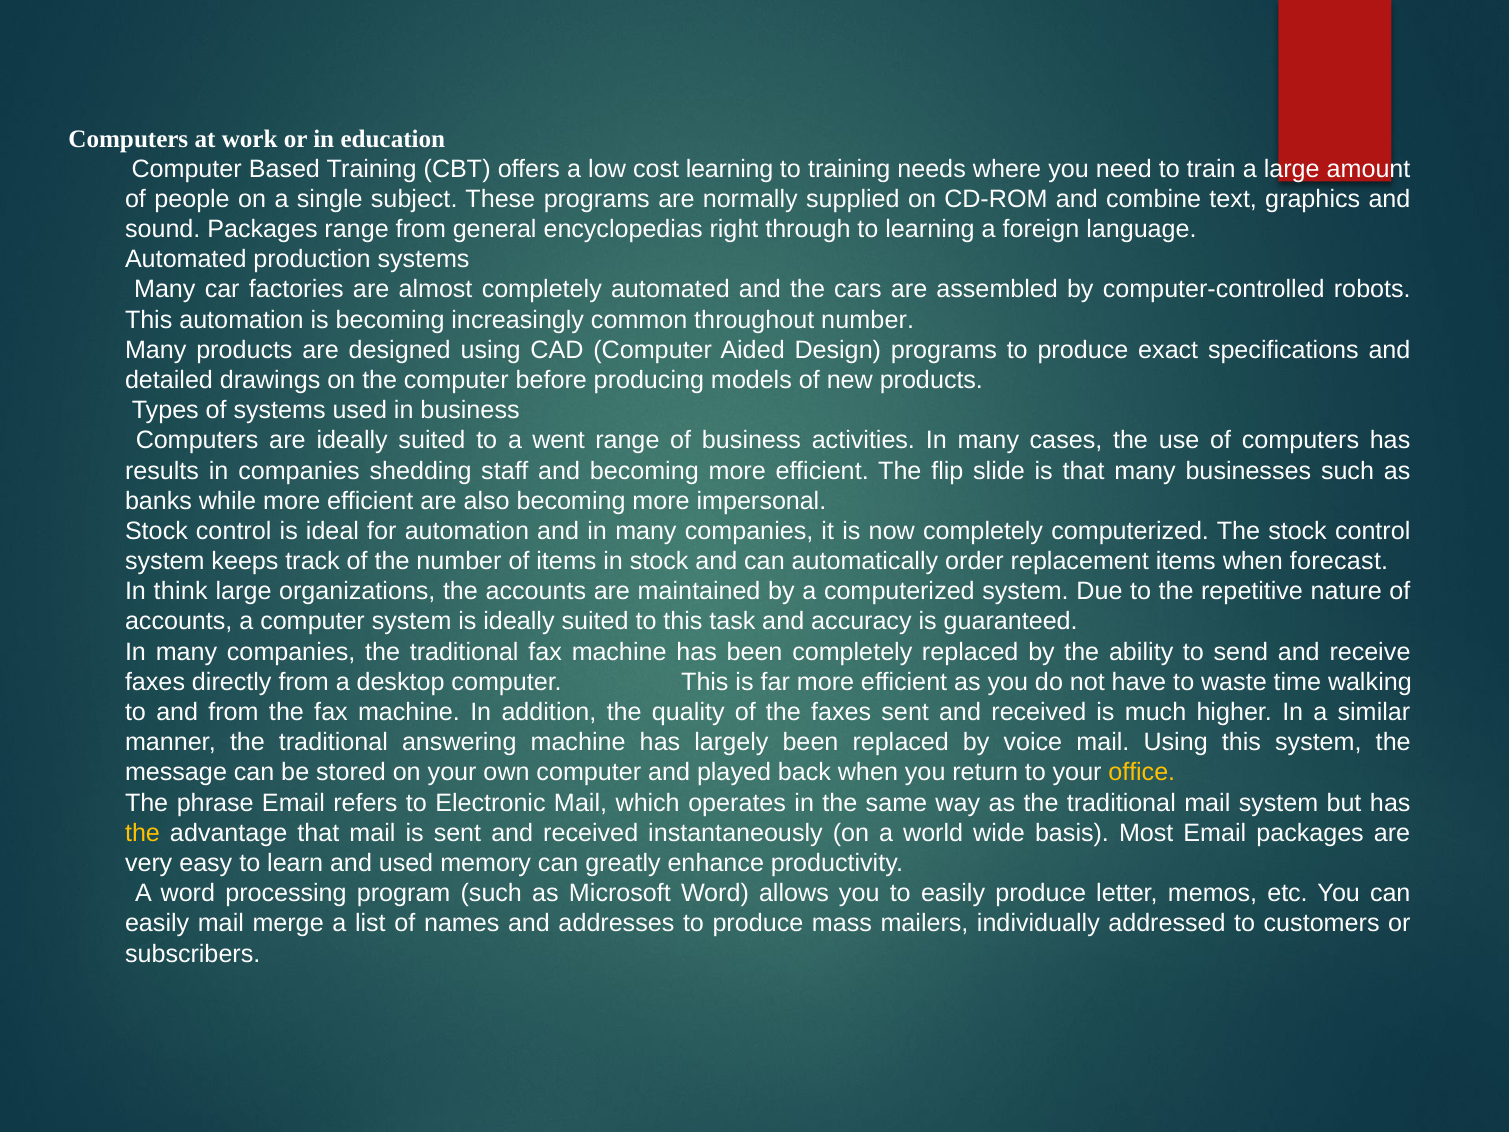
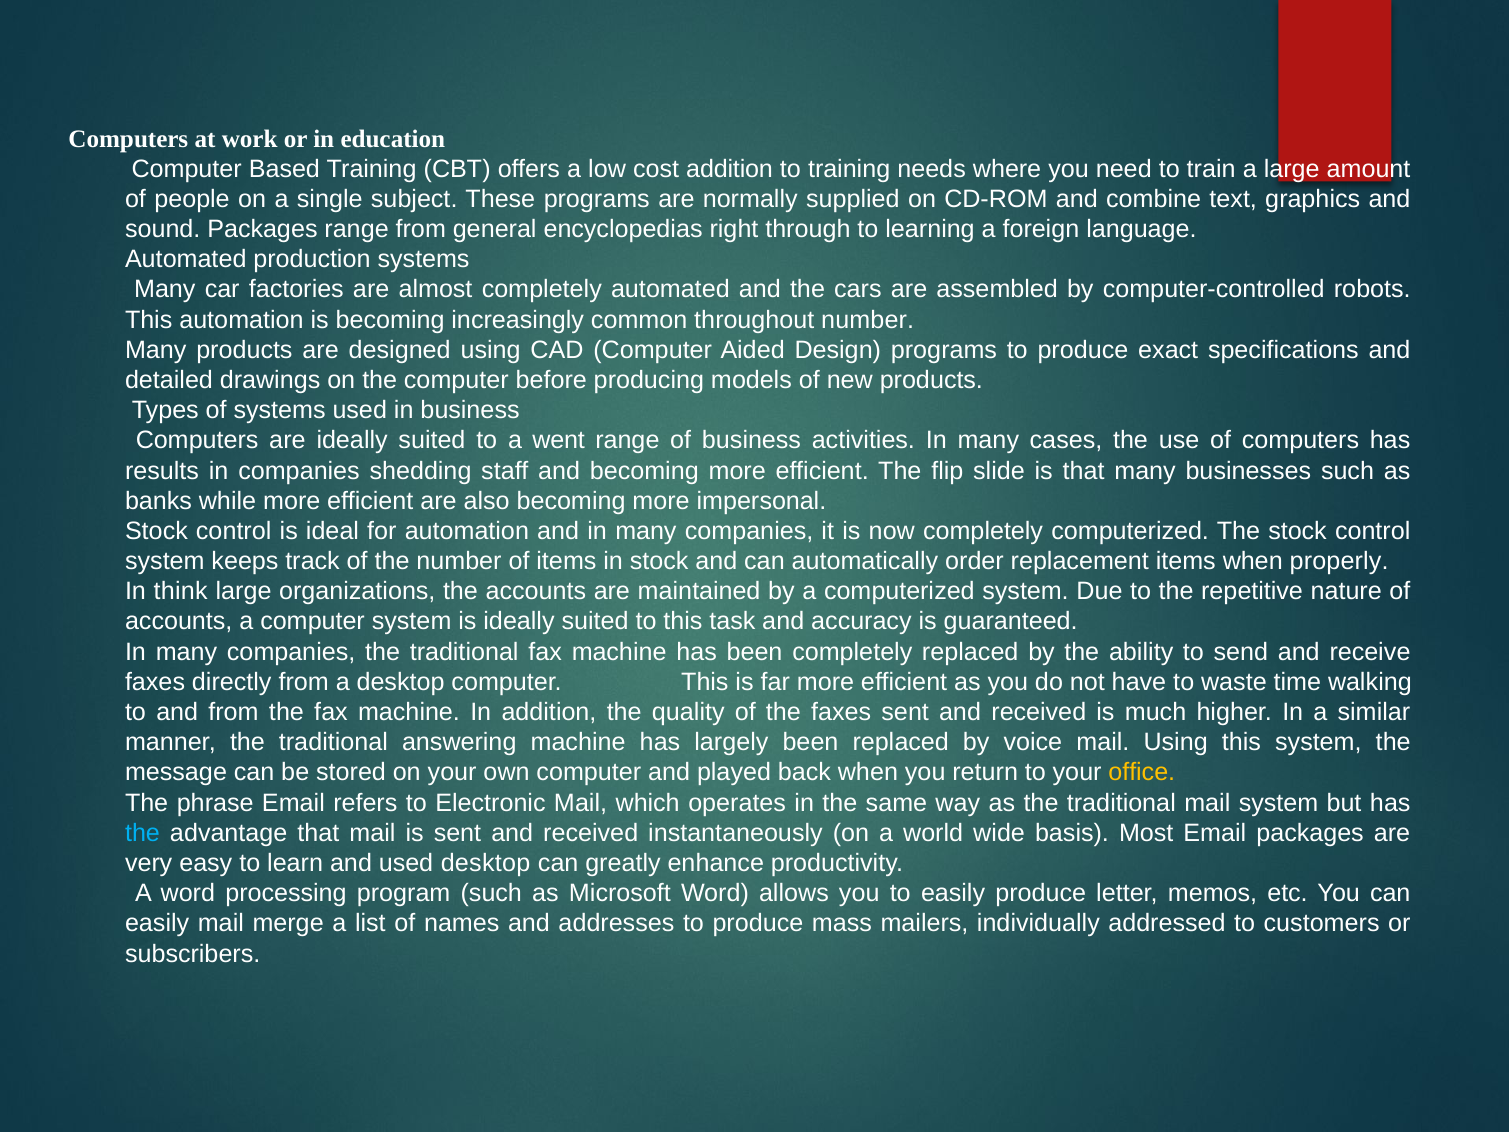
cost learning: learning -> addition
forecast: forecast -> properly
the at (143, 833) colour: yellow -> light blue
used memory: memory -> desktop
